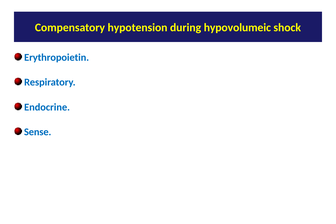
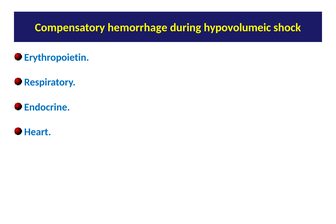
hypotension: hypotension -> hemorrhage
Sense: Sense -> Heart
